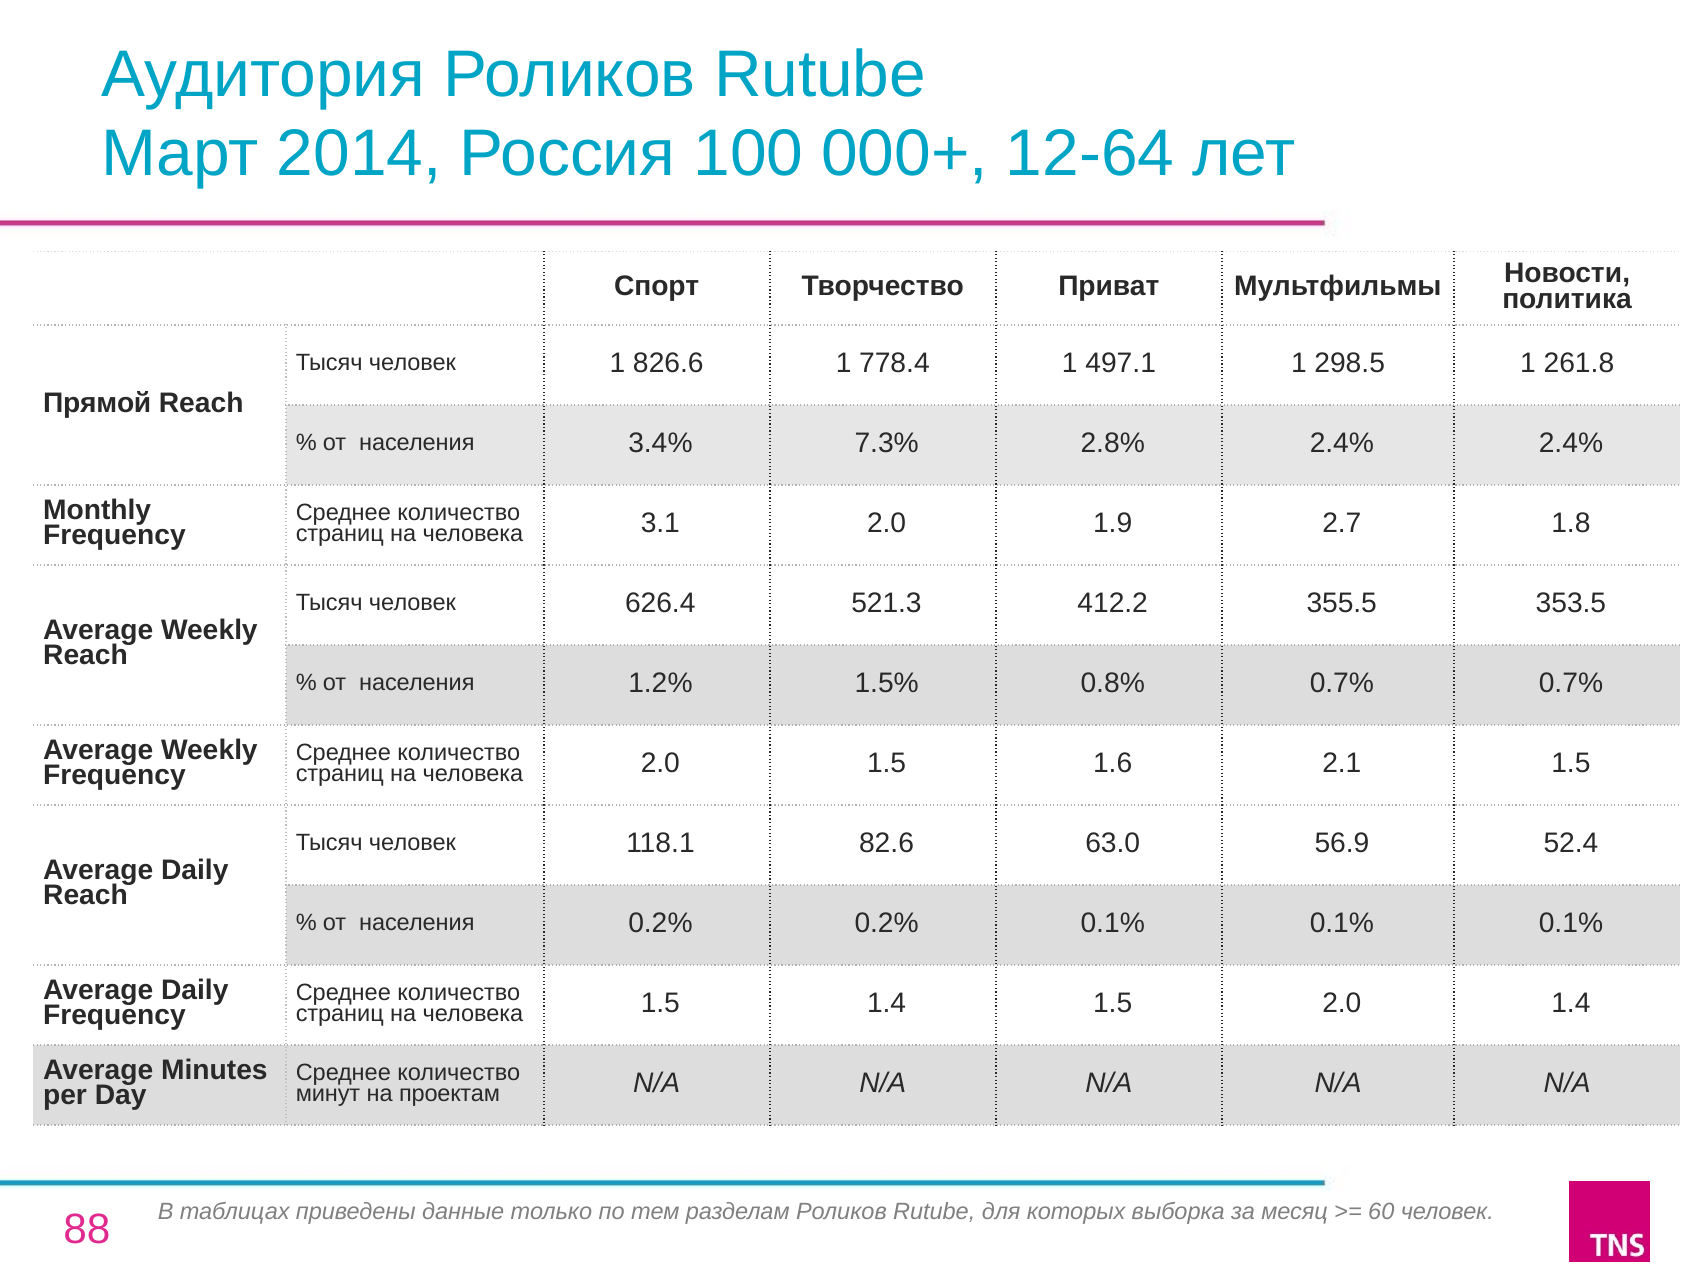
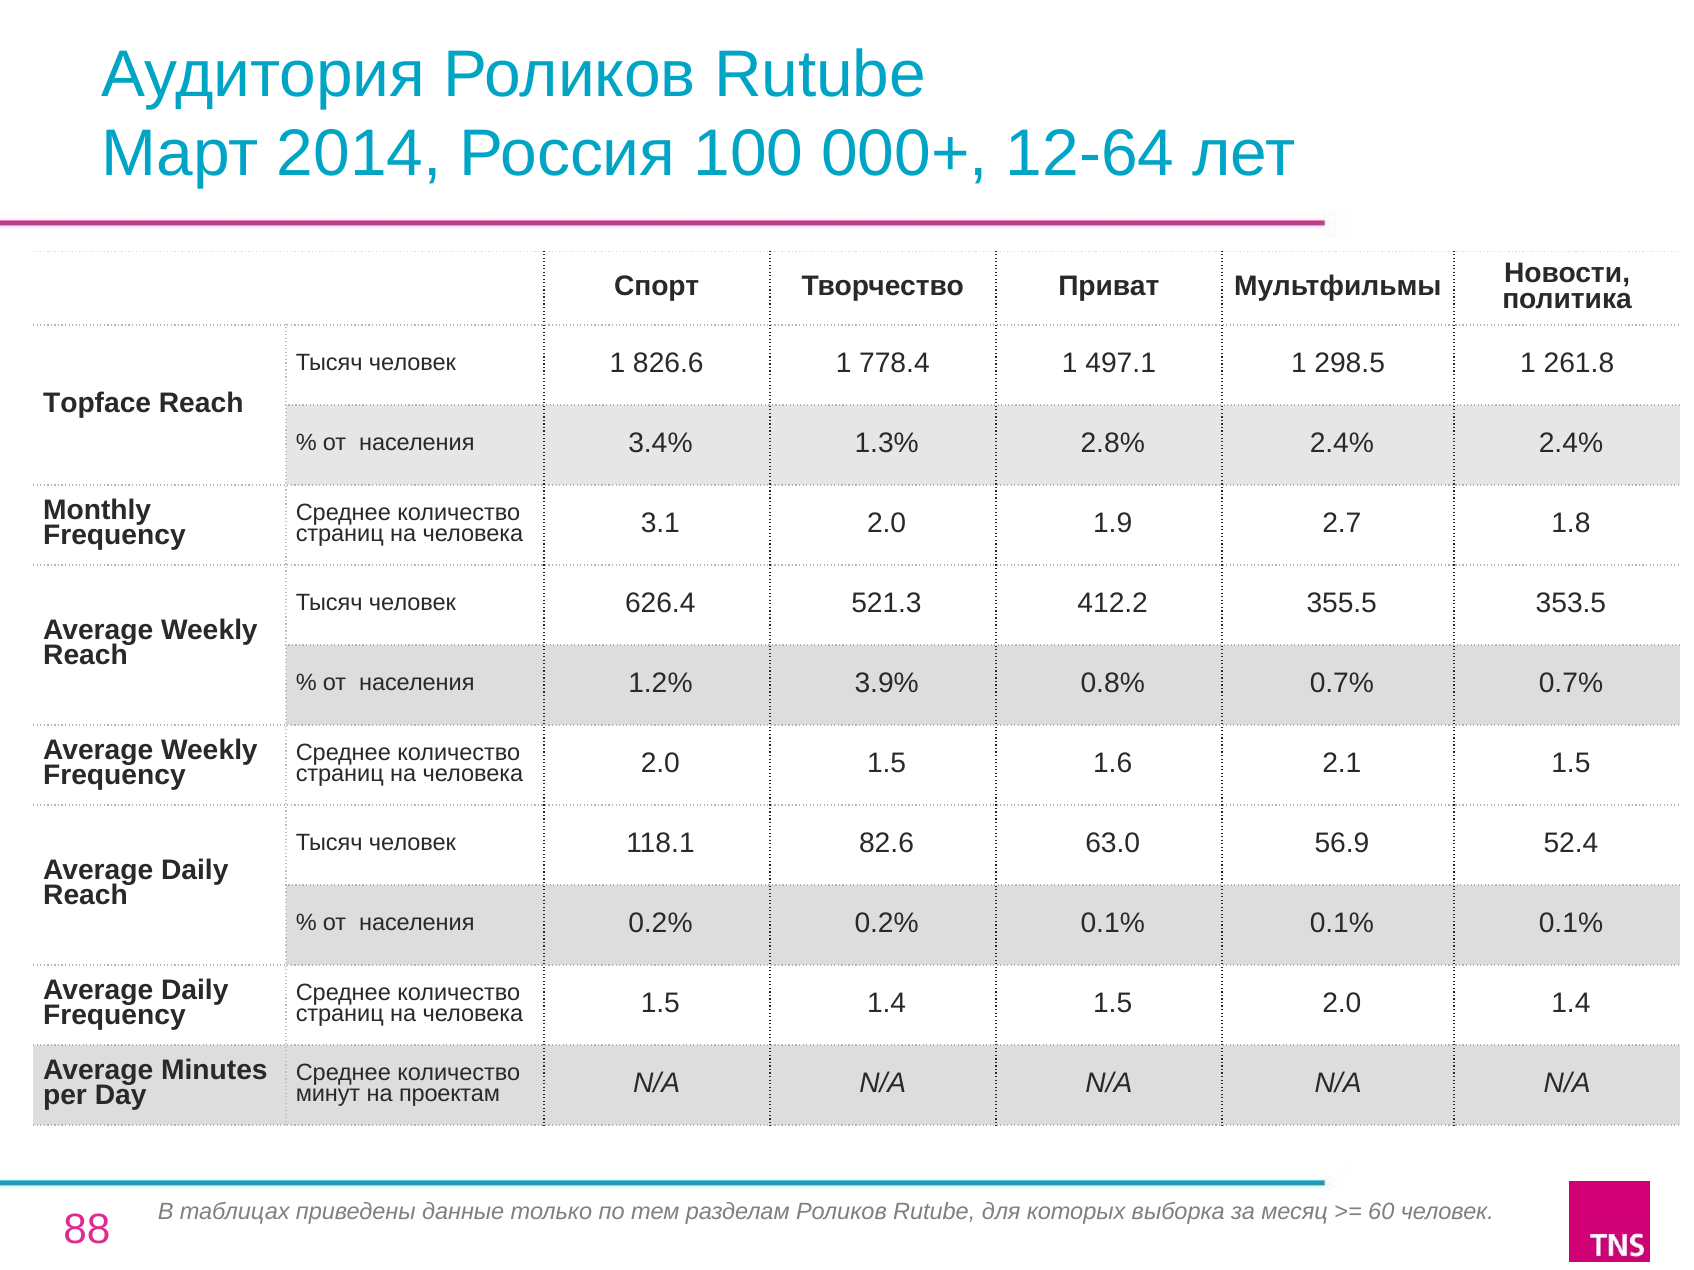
Прямой: Прямой -> Topface
7.3%: 7.3% -> 1.3%
1.5%: 1.5% -> 3.9%
